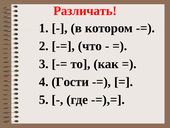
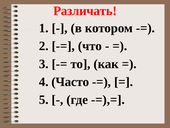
Гости: Гости -> Часто
